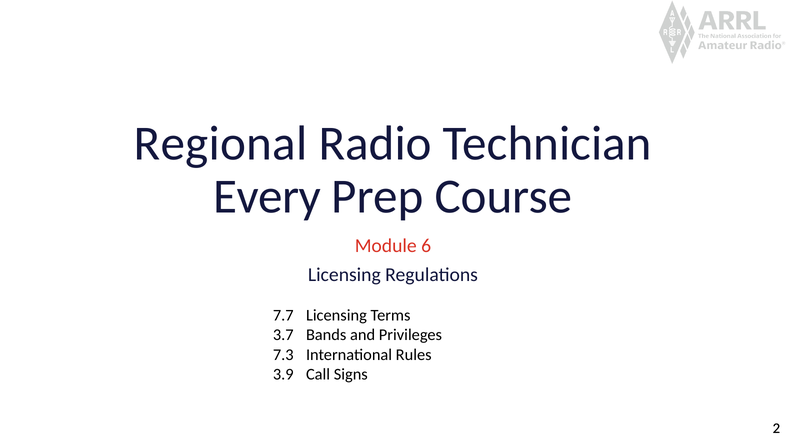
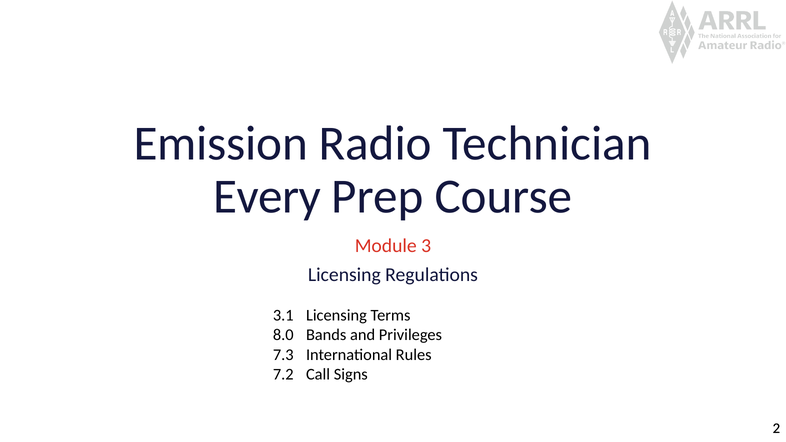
Regional: Regional -> Emission
6: 6 -> 3
7.7: 7.7 -> 3.1
3.7: 3.7 -> 8.0
3.9: 3.9 -> 7.2
